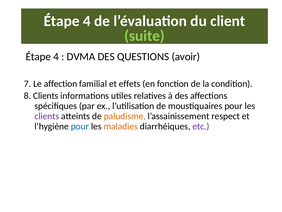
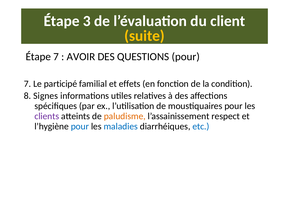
4 at (87, 21): 4 -> 3
suite colour: light green -> yellow
4 at (56, 57): 4 -> 7
DVMA: DVMA -> AVOIR
QUESTIONS avoir: avoir -> pour
affection: affection -> participé
8 Clients: Clients -> Signes
maladies colour: orange -> blue
etc colour: purple -> blue
